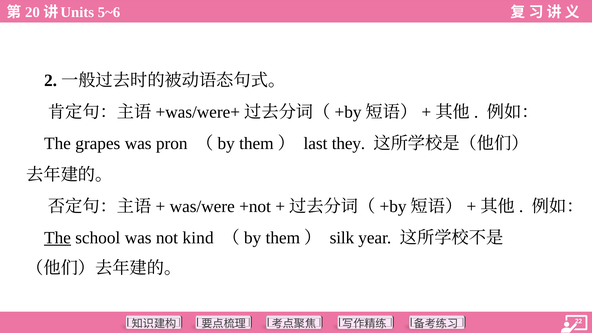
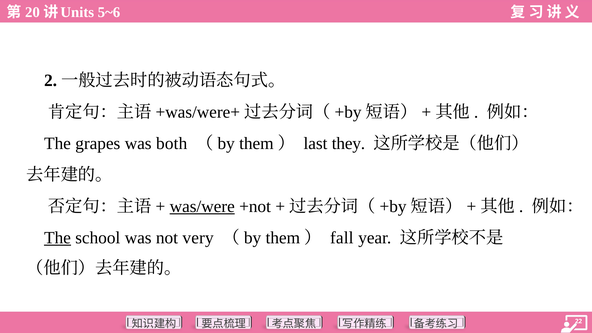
pron: pron -> both
was/were underline: none -> present
kind: kind -> very
silk: silk -> fall
